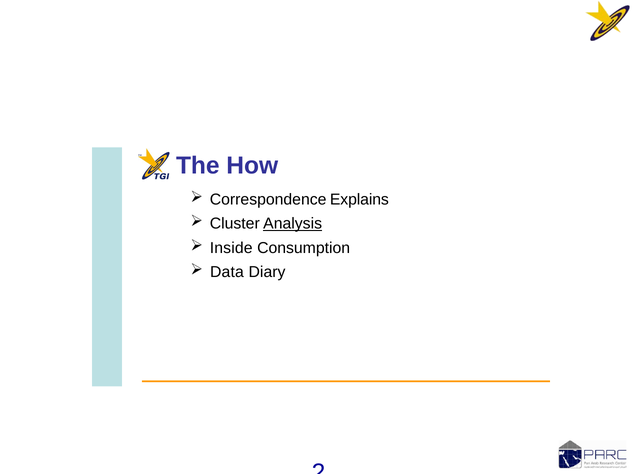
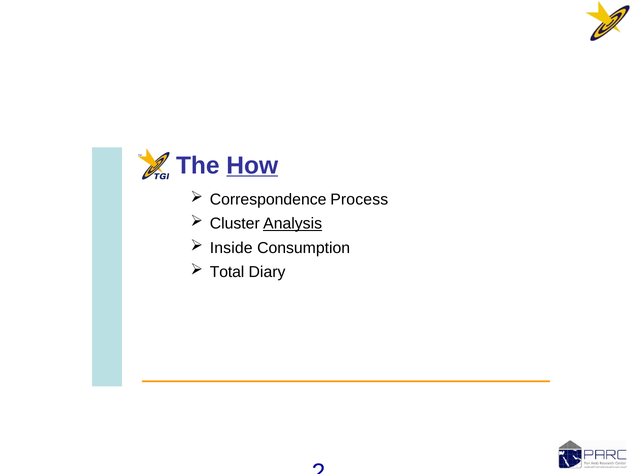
How underline: none -> present
Explains: Explains -> Process
Data: Data -> Total
